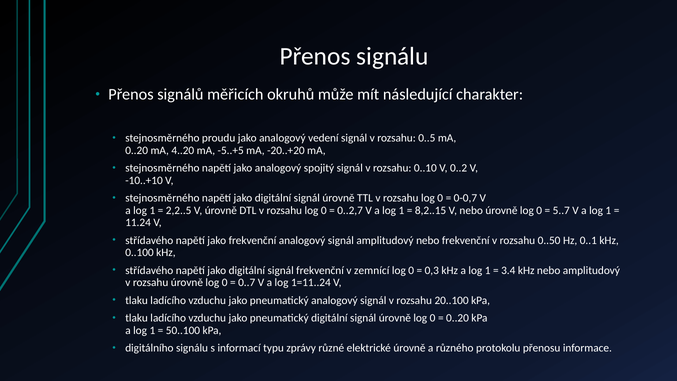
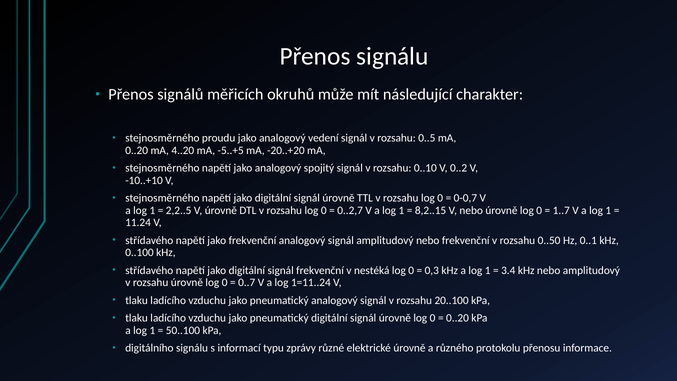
5..7: 5..7 -> 1..7
zemnící: zemnící -> nestéká
